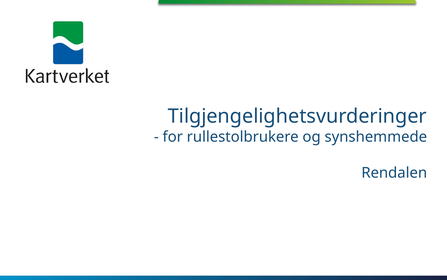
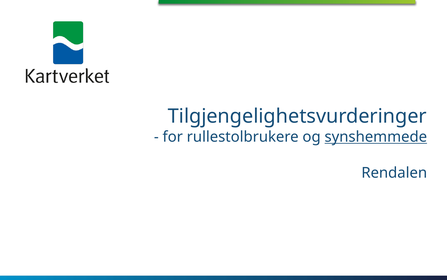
synshemmede underline: none -> present
